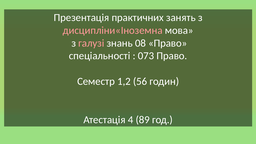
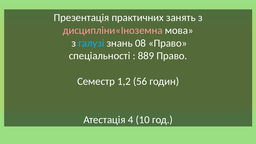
галузі colour: pink -> light blue
073: 073 -> 889
89: 89 -> 10
